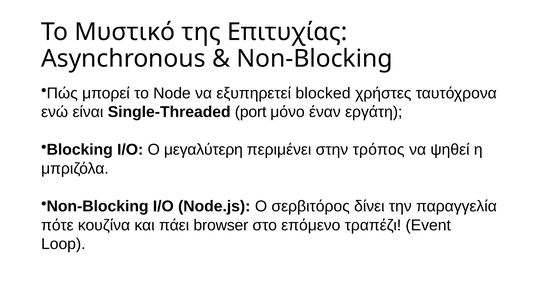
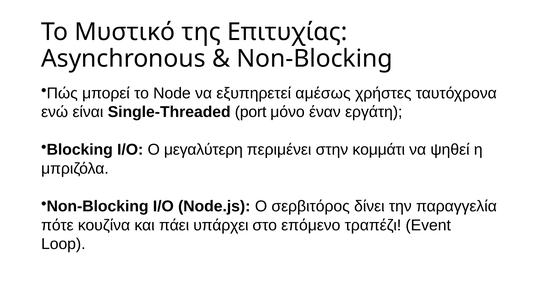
blocked: blocked -> αμέσως
τρόπος: τρόπος -> κομμάτι
browser: browser -> υπάρχει
